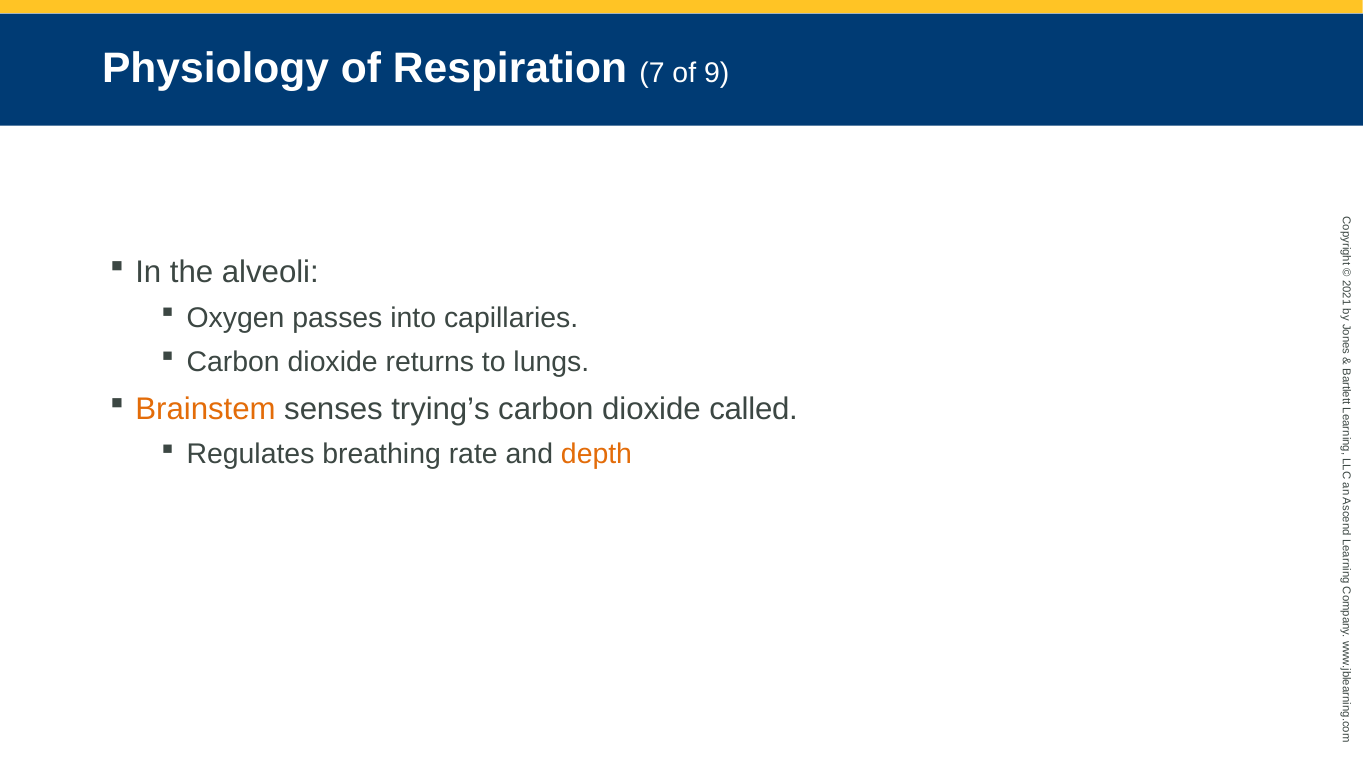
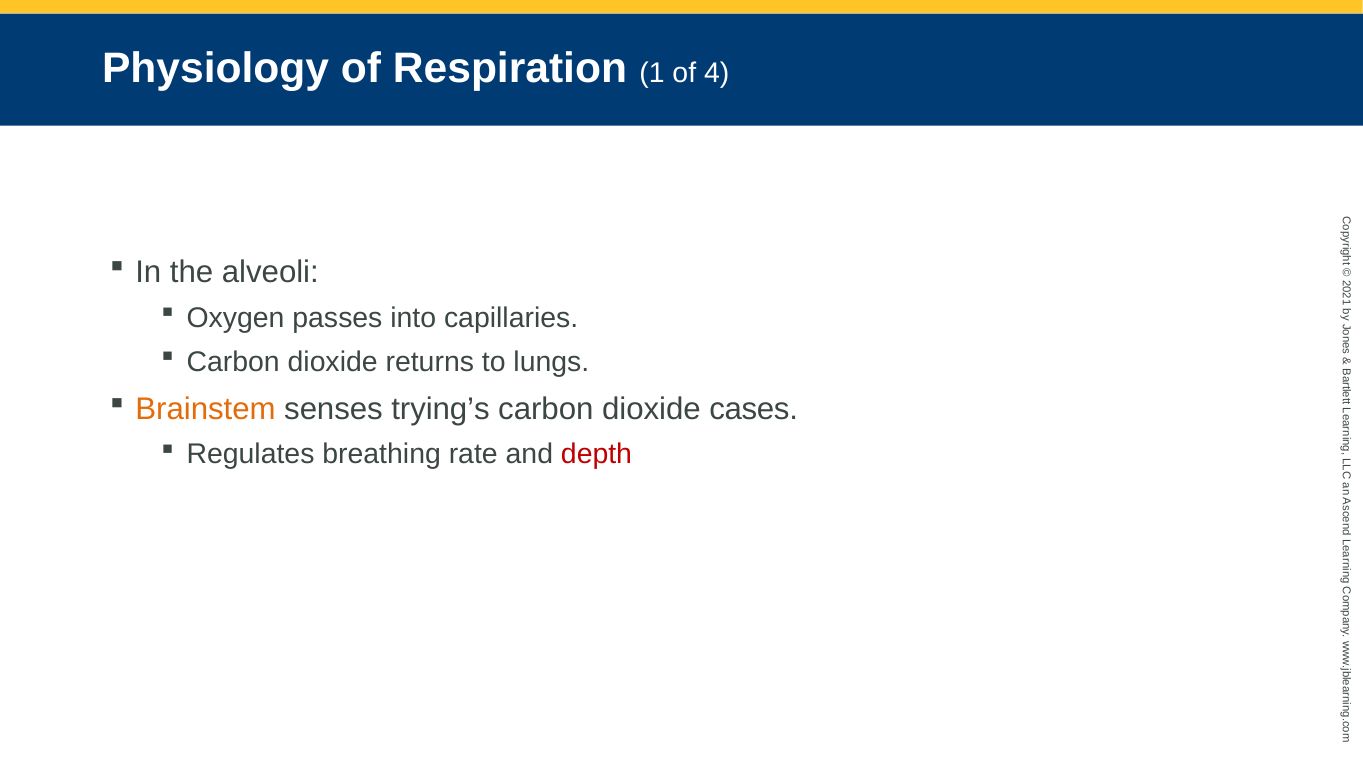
Respiration 7: 7 -> 1
9: 9 -> 4
called: called -> cases
depth colour: orange -> red
